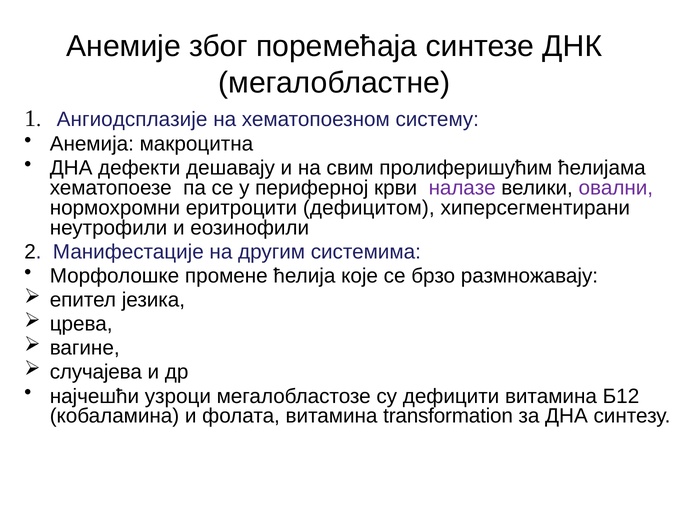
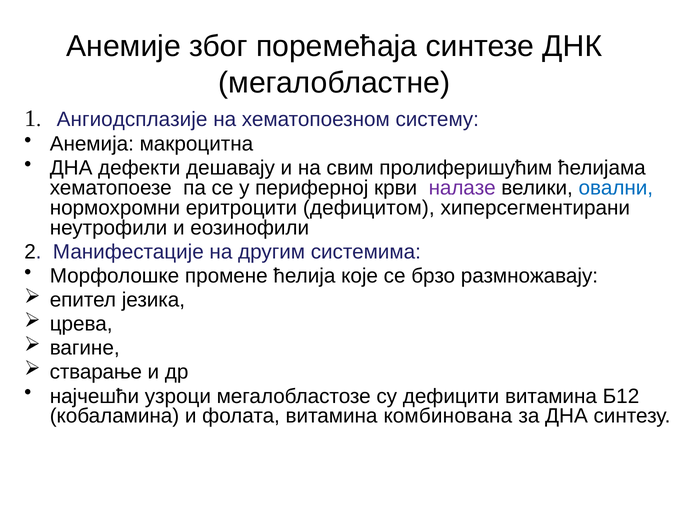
овални colour: purple -> blue
случајева: случајева -> стварање
transformation: transformation -> комбинована
